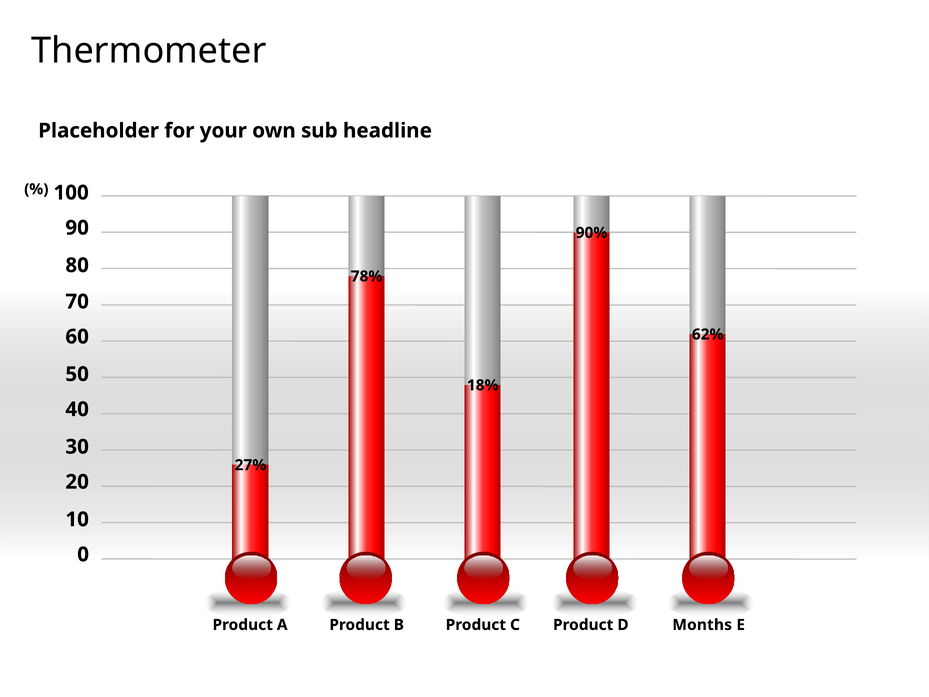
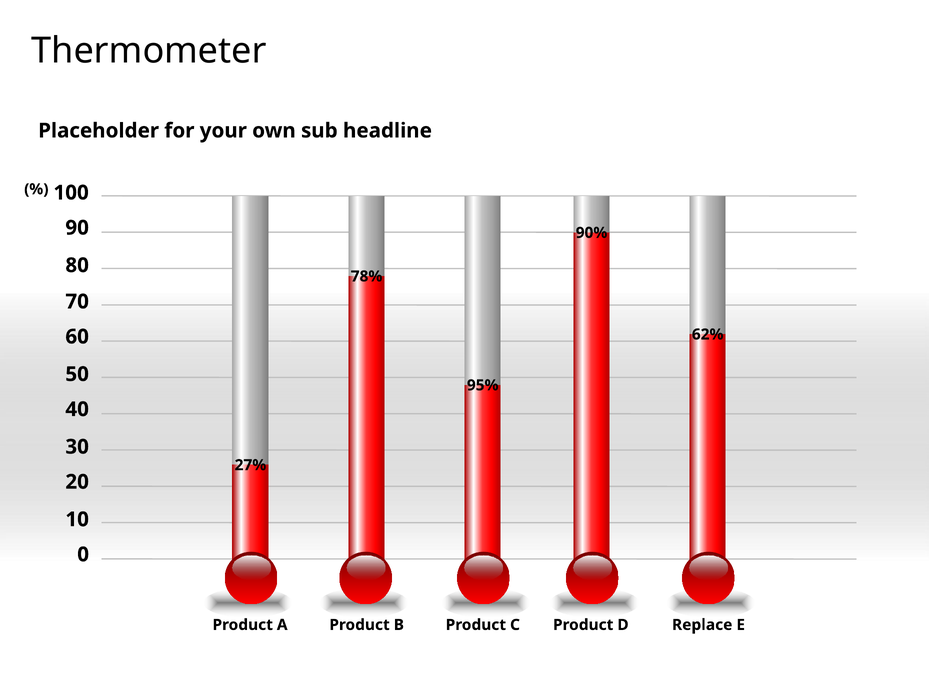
18%: 18% -> 95%
Months: Months -> Replace
